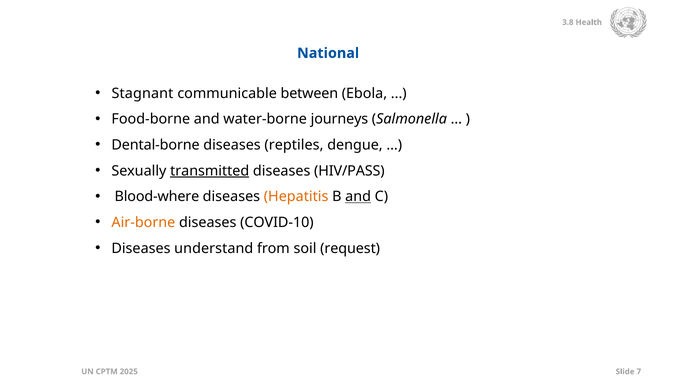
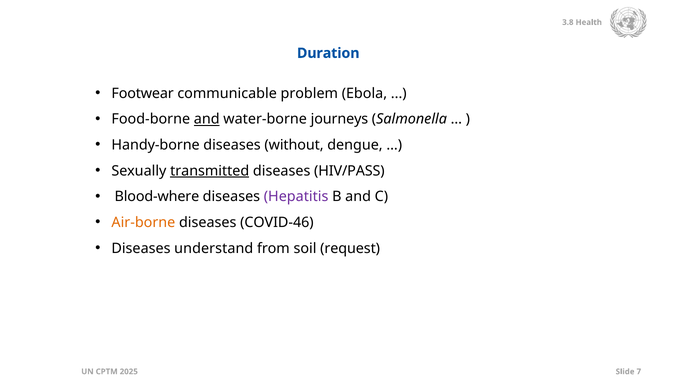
National: National -> Duration
Stagnant: Stagnant -> Footwear
between: between -> problem
and at (207, 119) underline: none -> present
Dental-borne: Dental-borne -> Handy-borne
reptiles: reptiles -> without
Hepatitis colour: orange -> purple
and at (358, 197) underline: present -> none
COVID-10: COVID-10 -> COVID-46
